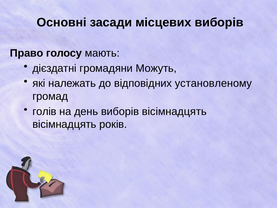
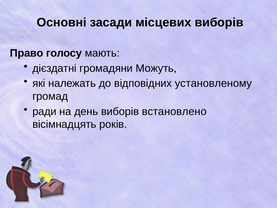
голів: голів -> ради
виборів вісімнадцять: вісімнадцять -> встановлено
